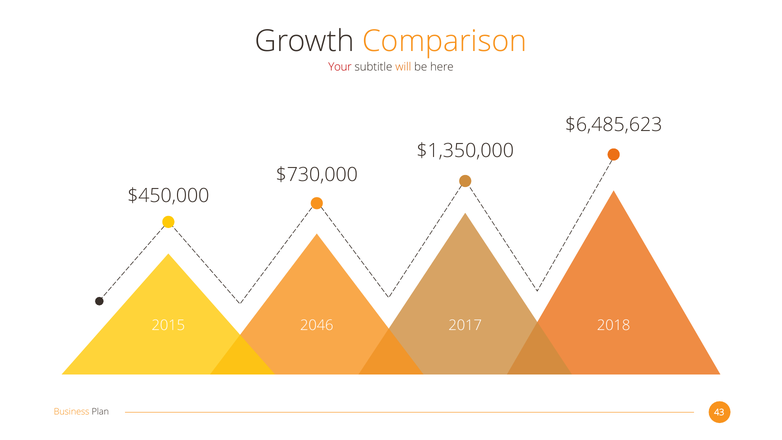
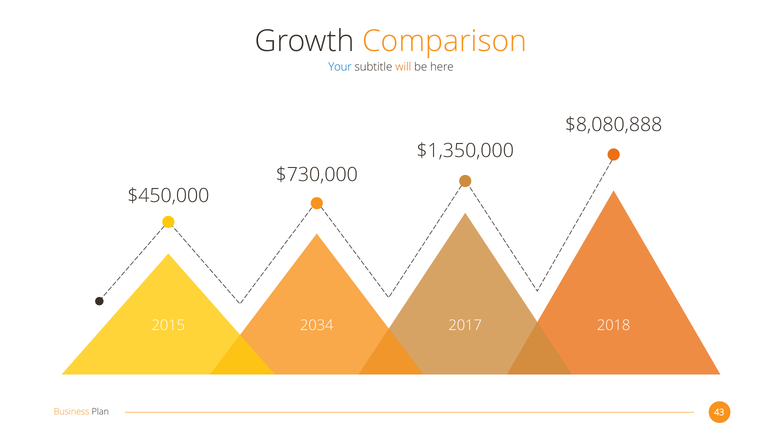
Your colour: red -> blue
$6,485,623: $6,485,623 -> $8,080,888
2046: 2046 -> 2034
